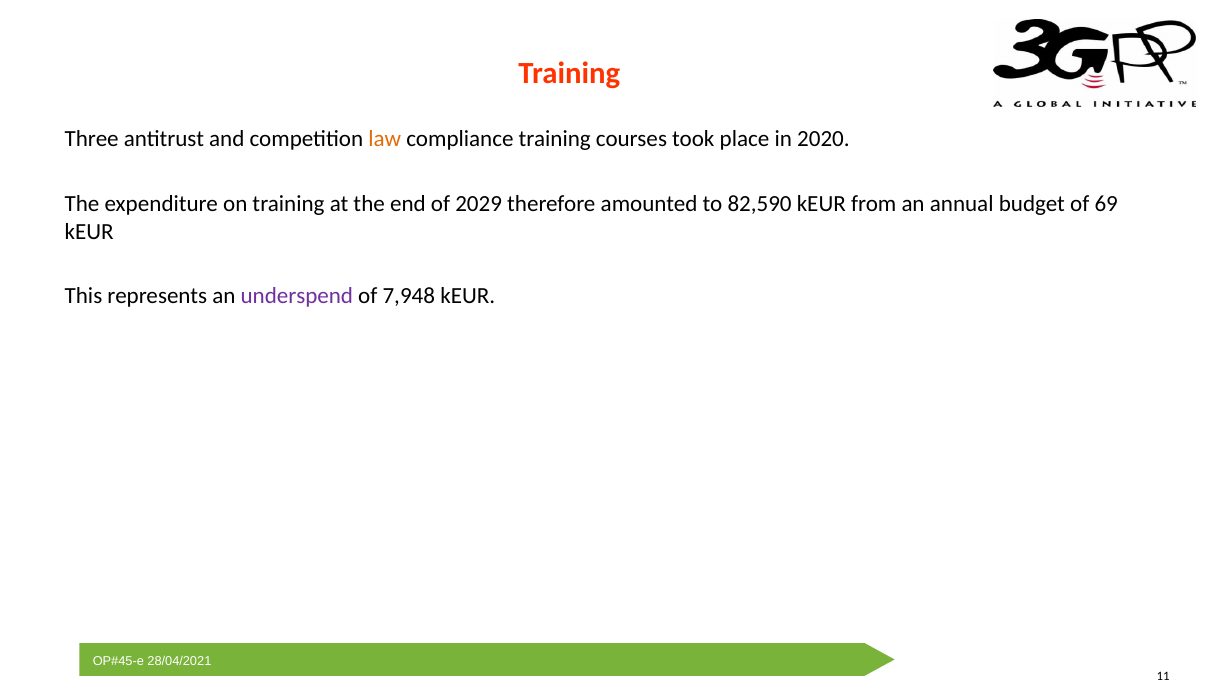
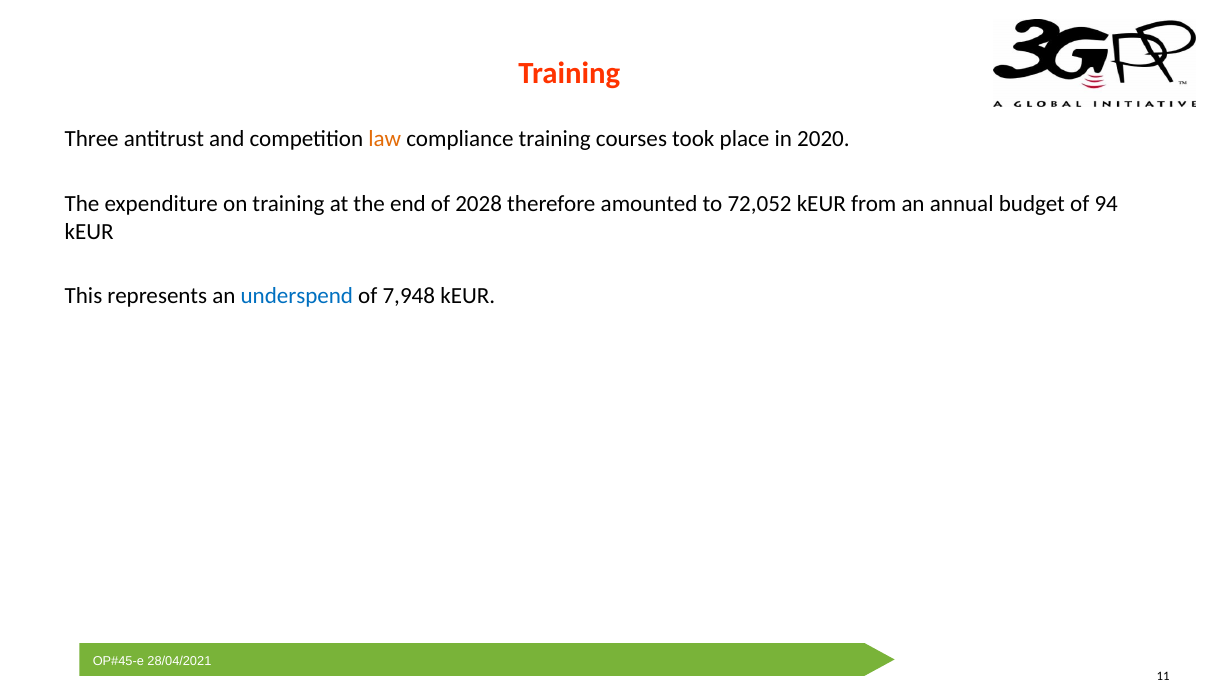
2029: 2029 -> 2028
82,590: 82,590 -> 72,052
69: 69 -> 94
underspend colour: purple -> blue
